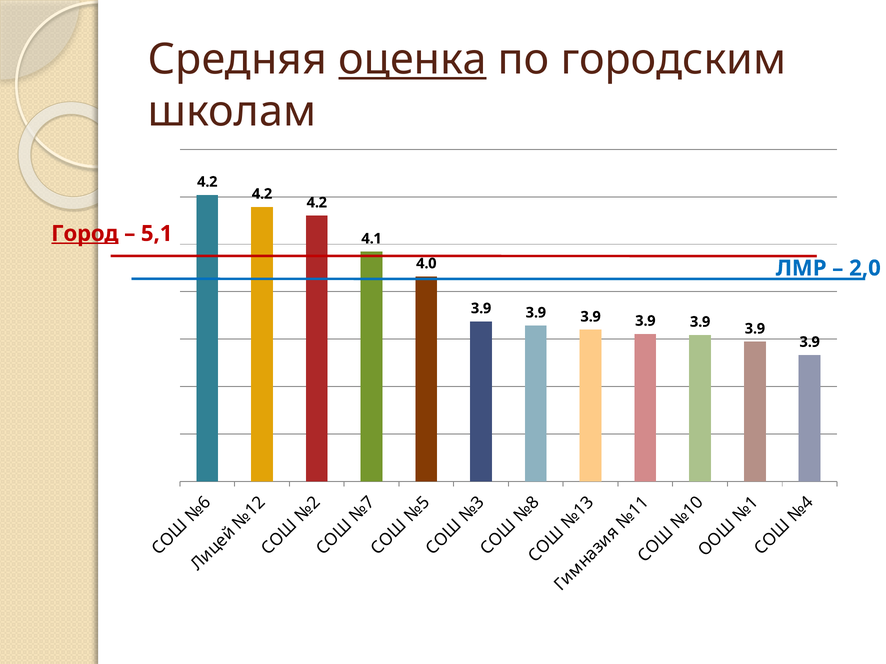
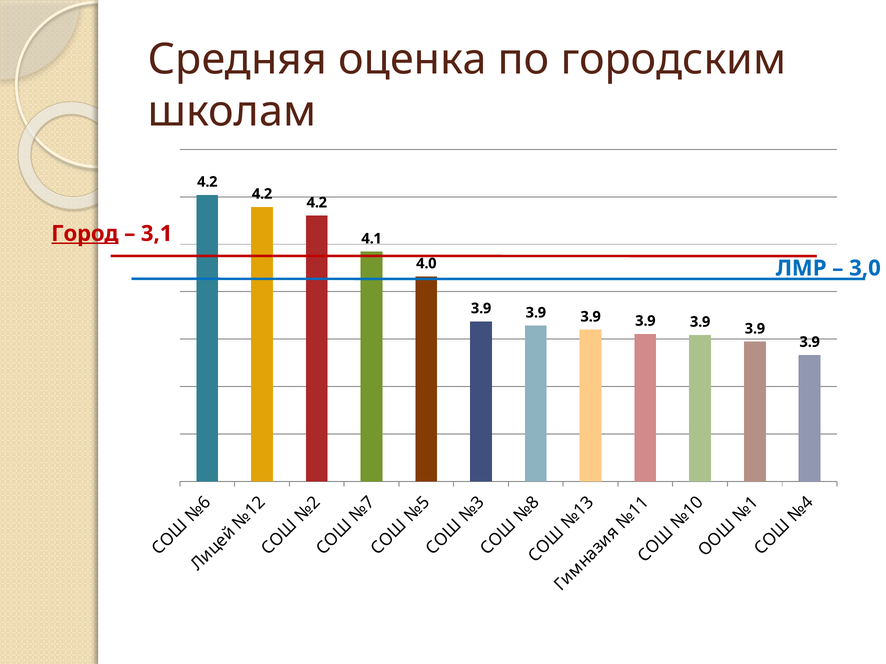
оценка underline: present -> none
5,1: 5,1 -> 3,1
2,0: 2,0 -> 3,0
